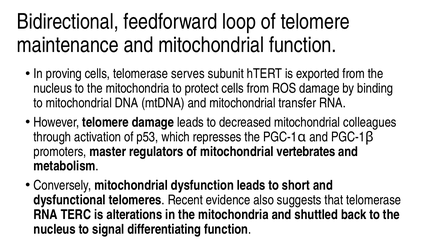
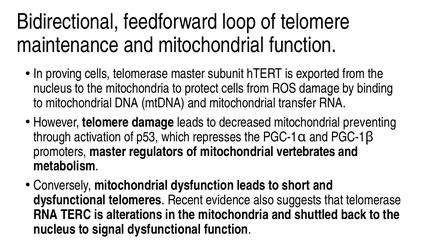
telomerase serves: serves -> master
colleagues: colleagues -> preventing
signal differentiating: differentiating -> dysfunctional
